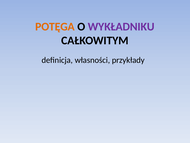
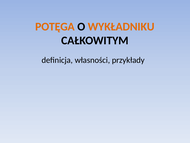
WYKŁADNIKU colour: purple -> orange
